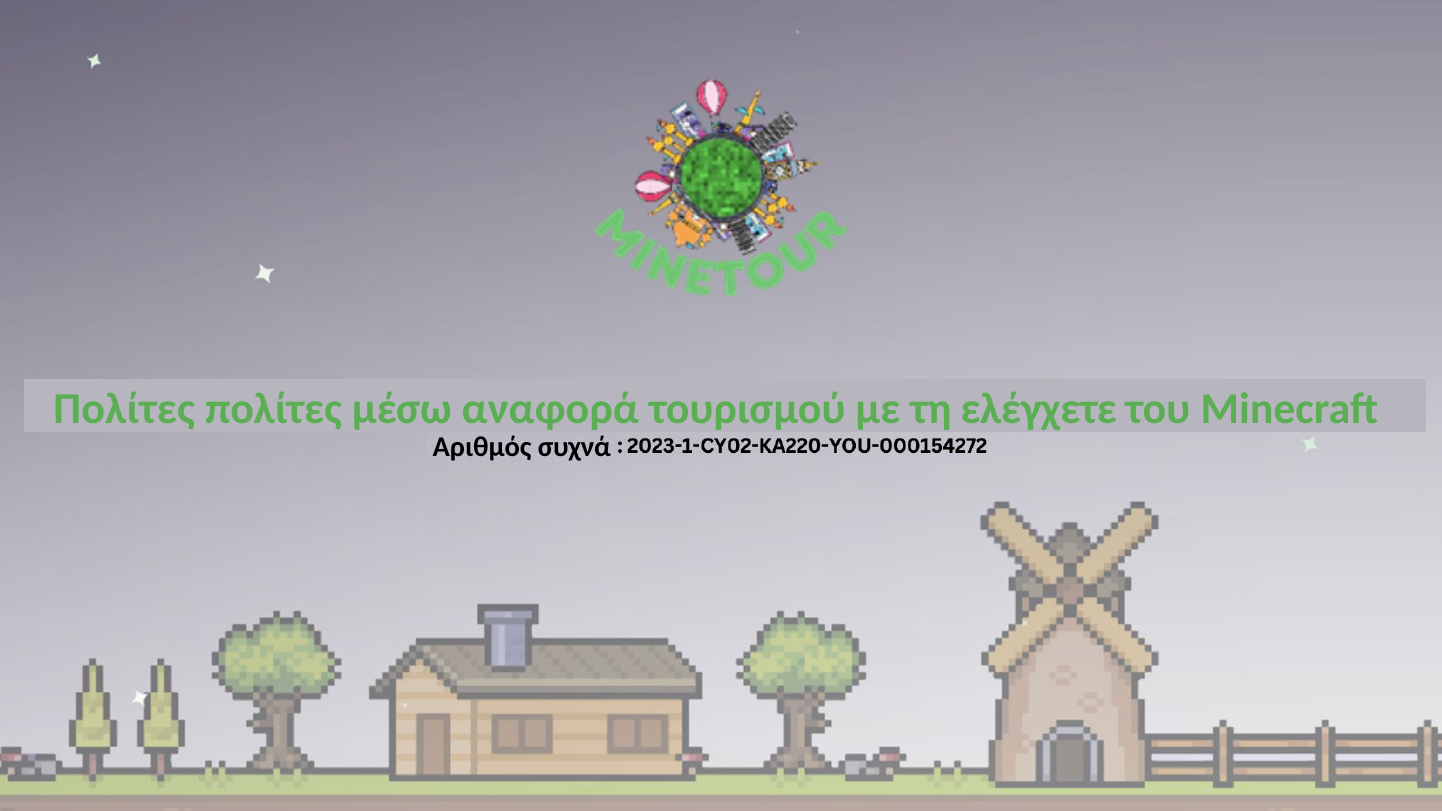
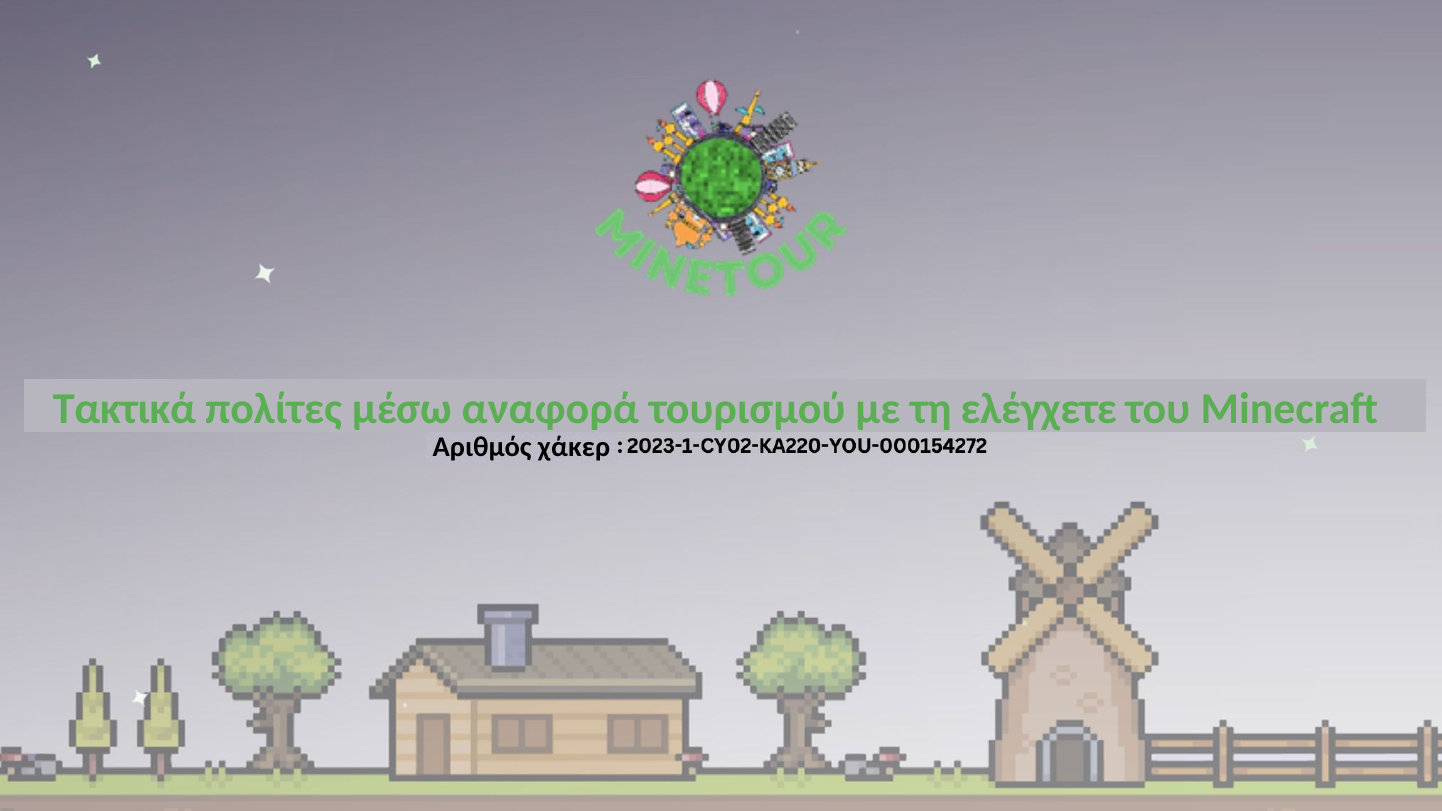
Πολίτες at (124, 409): Πολίτες -> Τακτικά
συχνά: συχνά -> χάκερ
